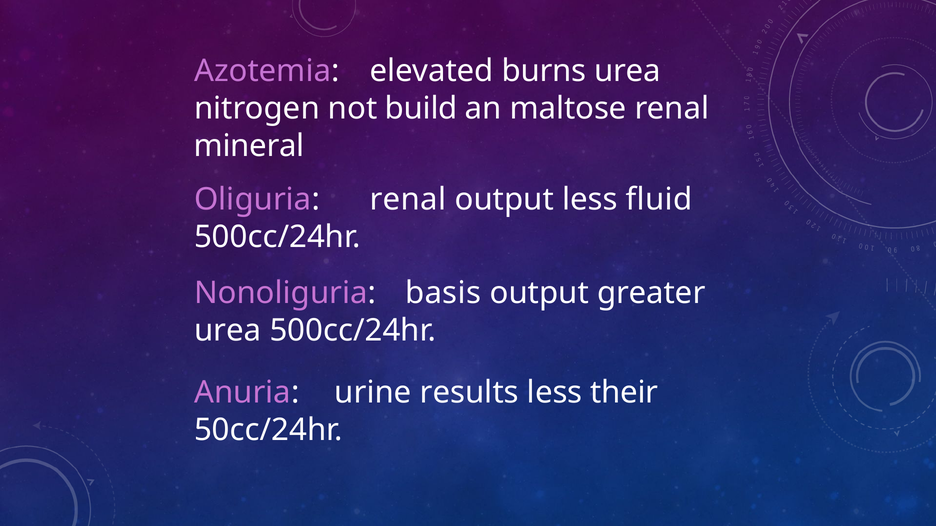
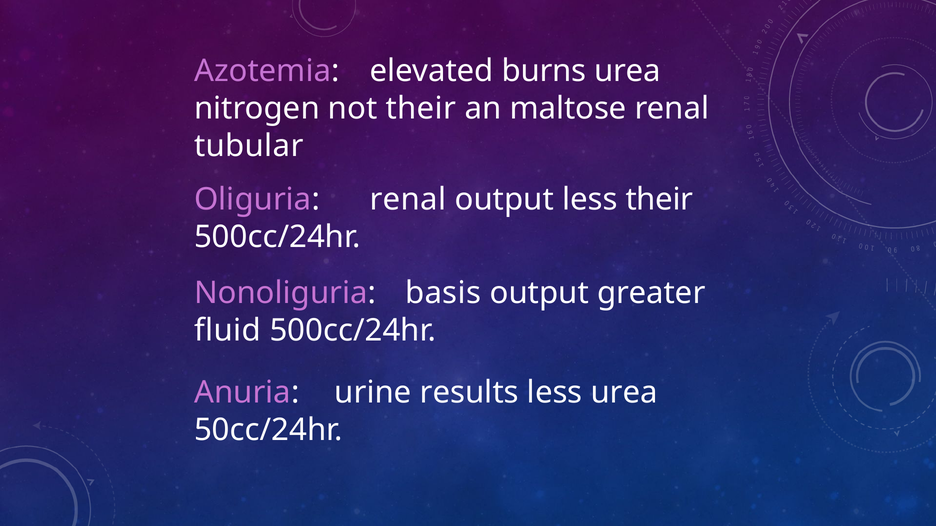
not build: build -> their
mineral: mineral -> tubular
less fluid: fluid -> their
urea at (228, 331): urea -> fluid
less their: their -> urea
